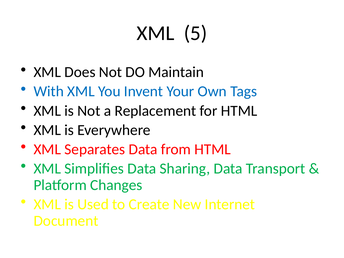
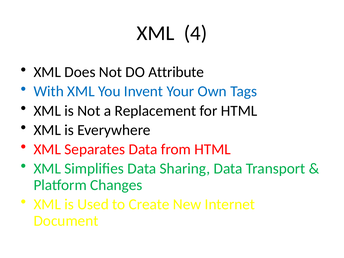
5: 5 -> 4
Maintain: Maintain -> Attribute
